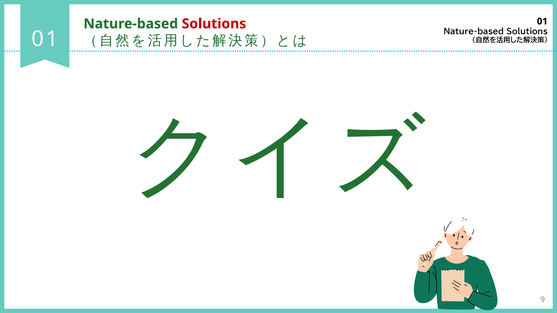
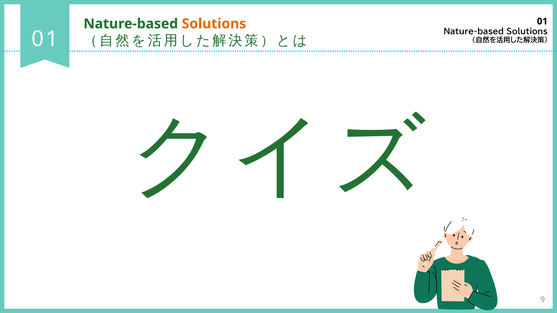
Solutions at (214, 24) colour: red -> orange
